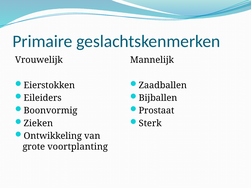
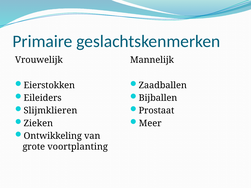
Boonvormig: Boonvormig -> Slijmklieren
Sterk: Sterk -> Meer
